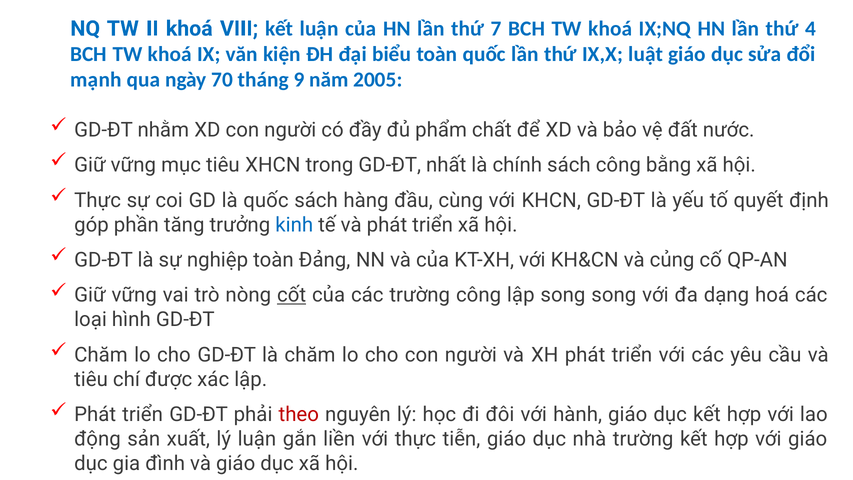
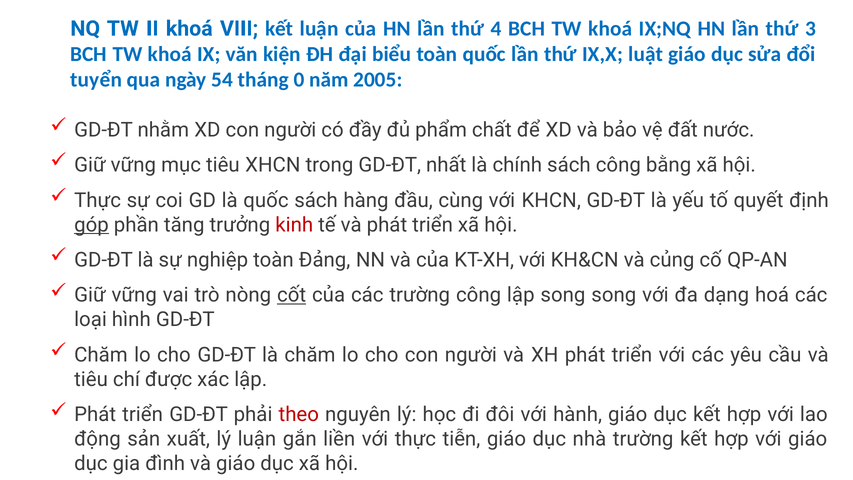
7: 7 -> 4
4: 4 -> 3
mạnh: mạnh -> tuyển
70: 70 -> 54
9: 9 -> 0
góp underline: none -> present
kinh colour: blue -> red
